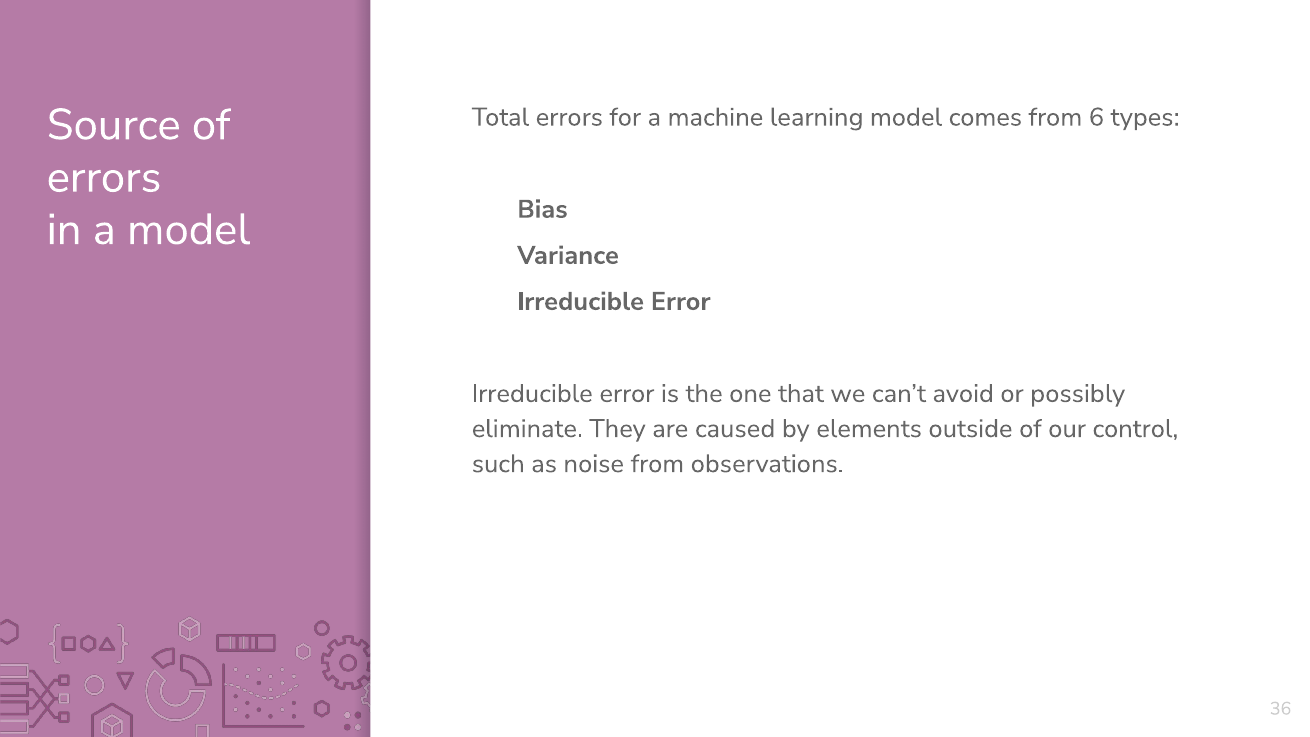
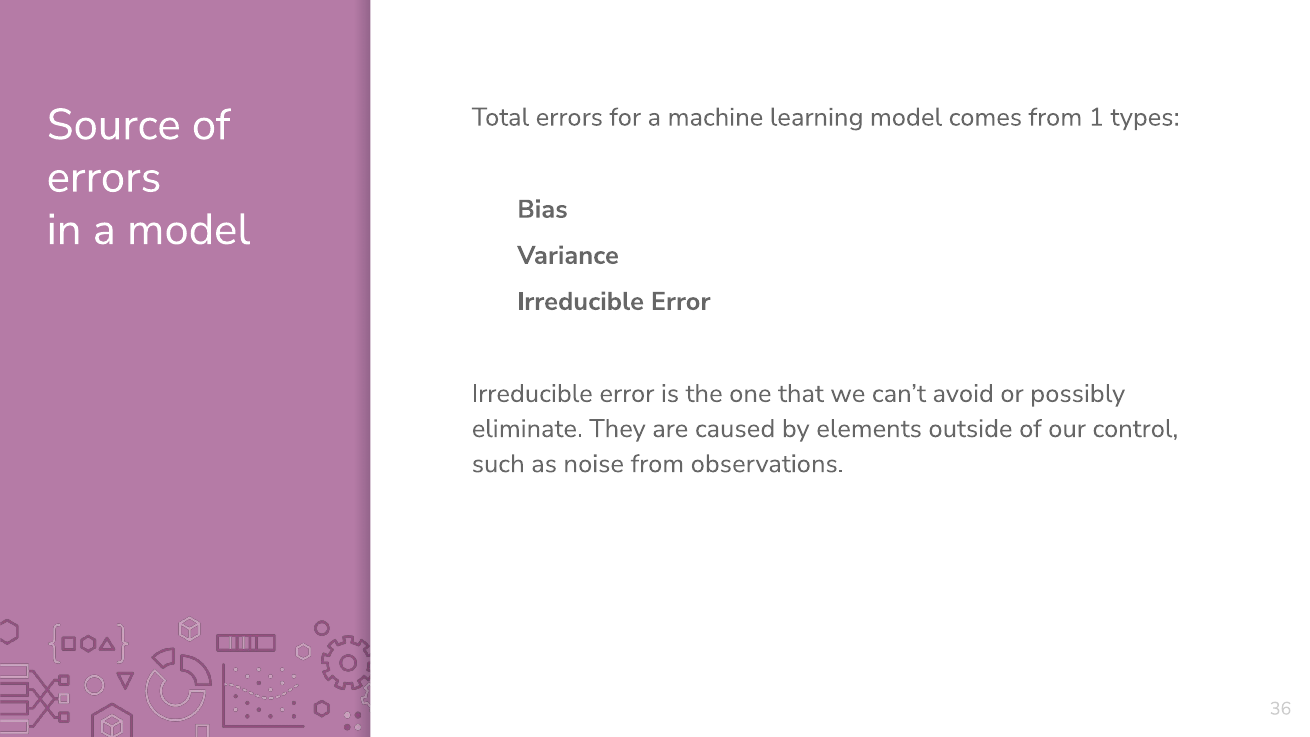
6: 6 -> 1
